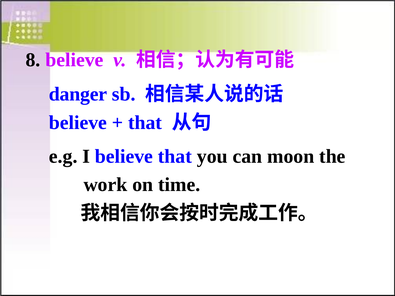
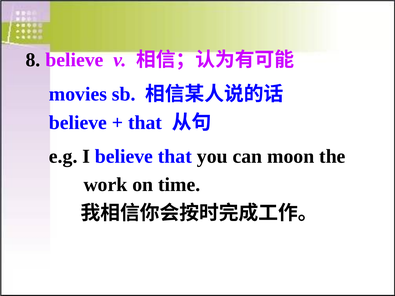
danger: danger -> movies
